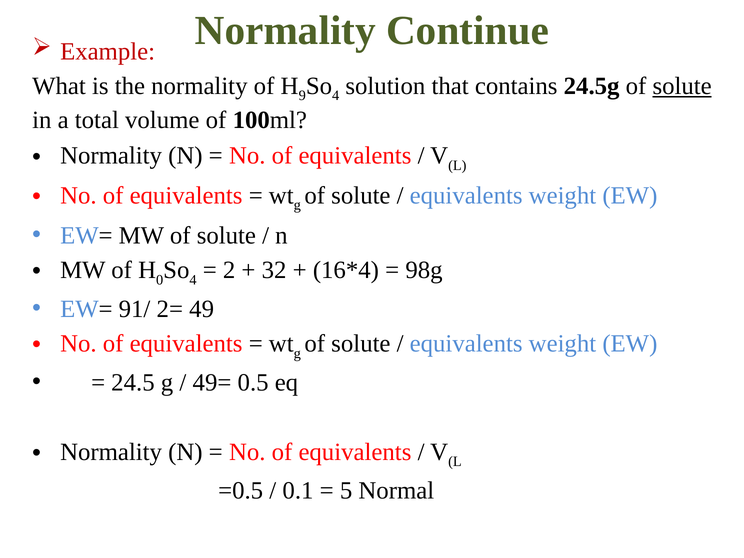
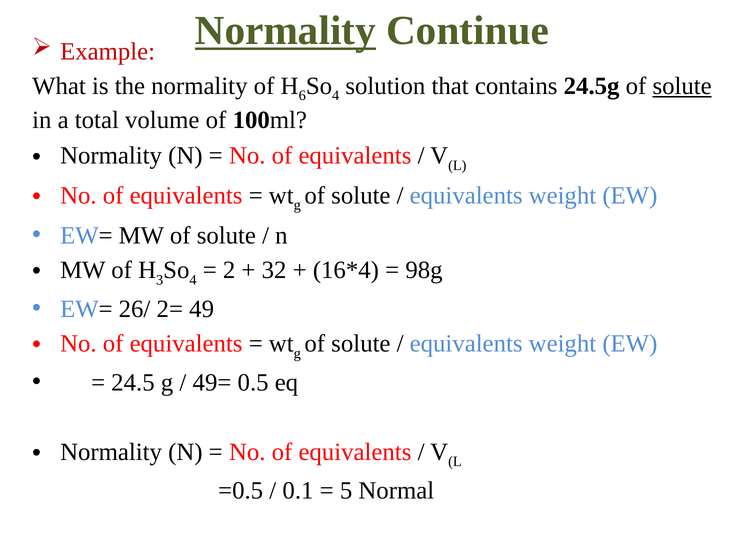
Normality at (285, 31) underline: none -> present
9: 9 -> 6
0: 0 -> 3
91/: 91/ -> 26/
